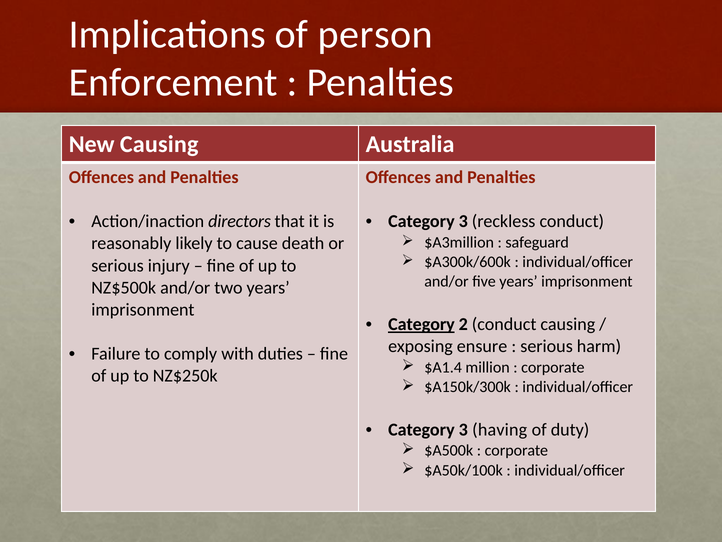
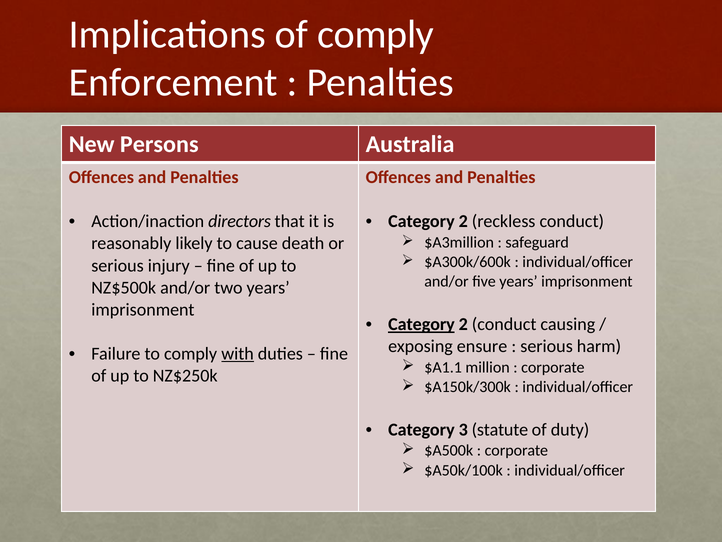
of person: person -> comply
New Causing: Causing -> Persons
3 at (463, 221): 3 -> 2
with underline: none -> present
$A1.4: $A1.4 -> $A1.1
having: having -> statute
